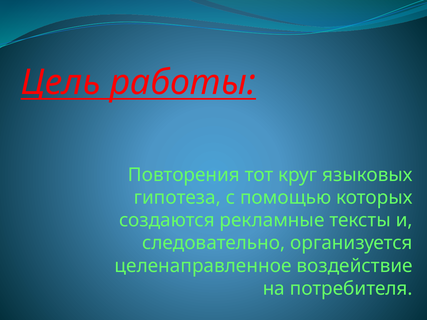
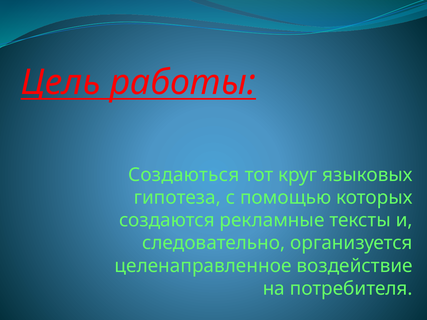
Повторения: Повторения -> Создаються
